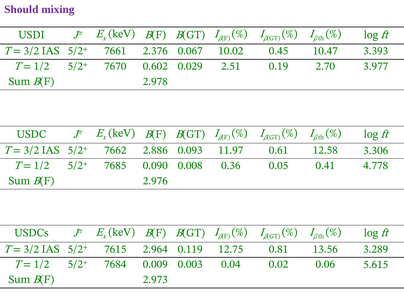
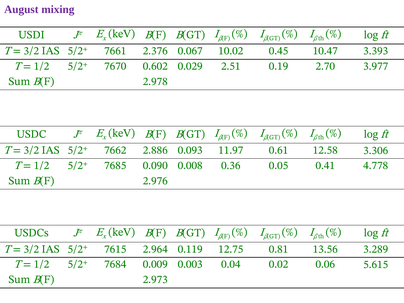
Should: Should -> August
